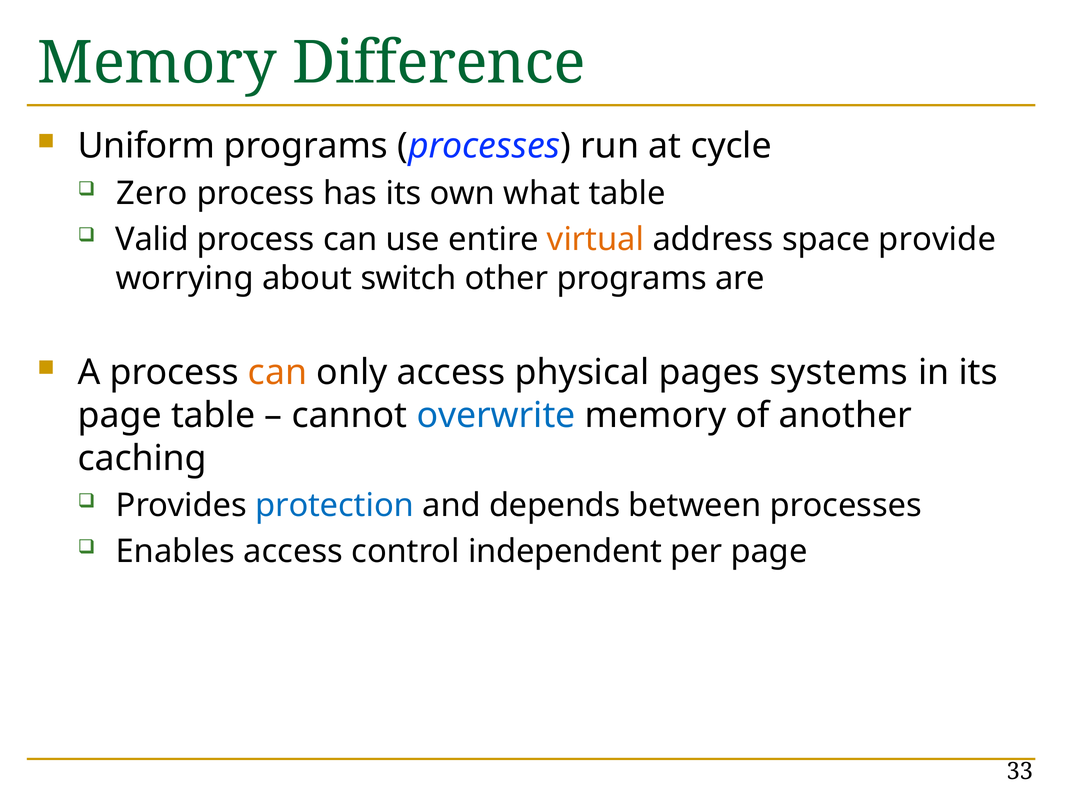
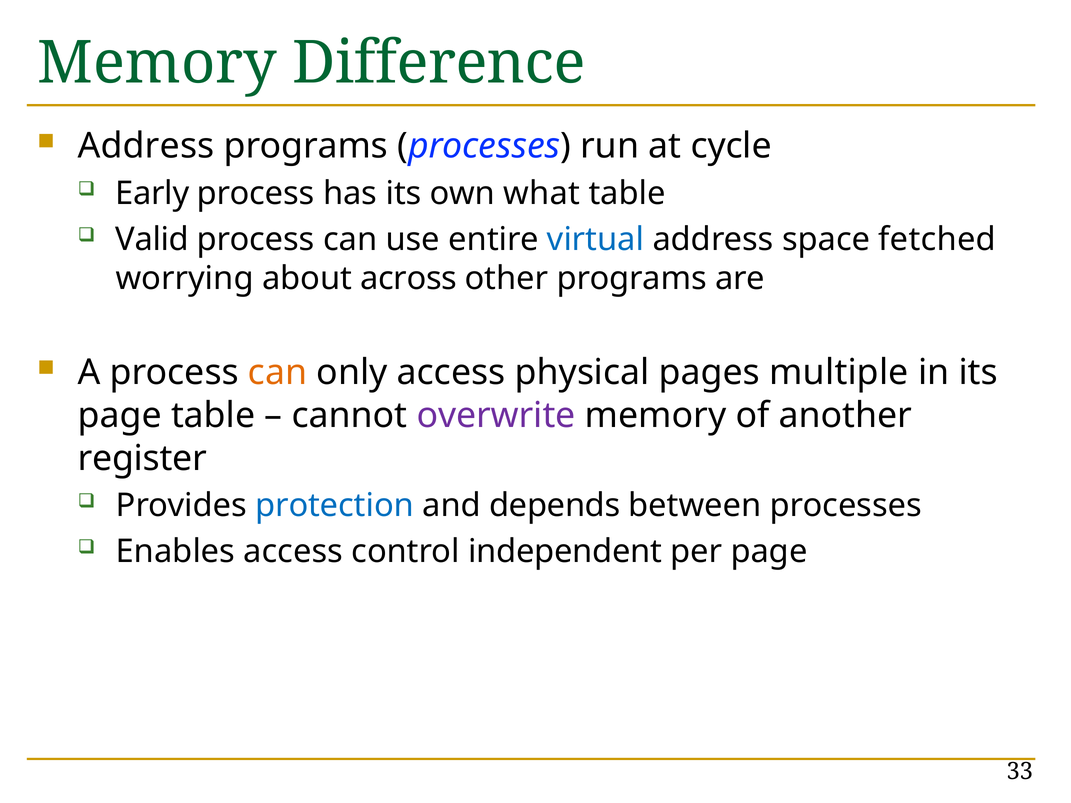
Uniform at (146, 146): Uniform -> Address
Zero: Zero -> Early
virtual colour: orange -> blue
provide: provide -> fetched
switch: switch -> across
systems: systems -> multiple
overwrite colour: blue -> purple
caching: caching -> register
